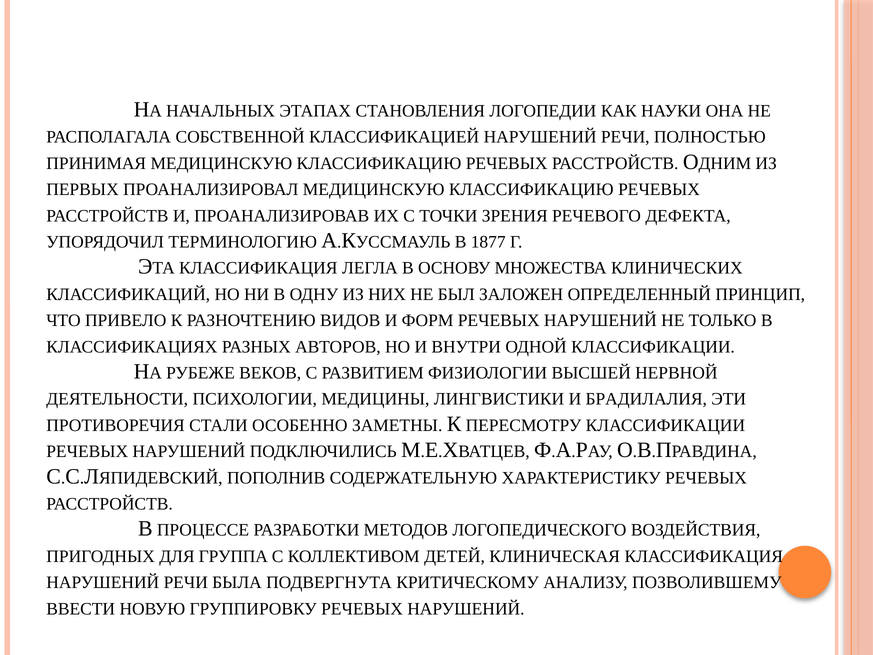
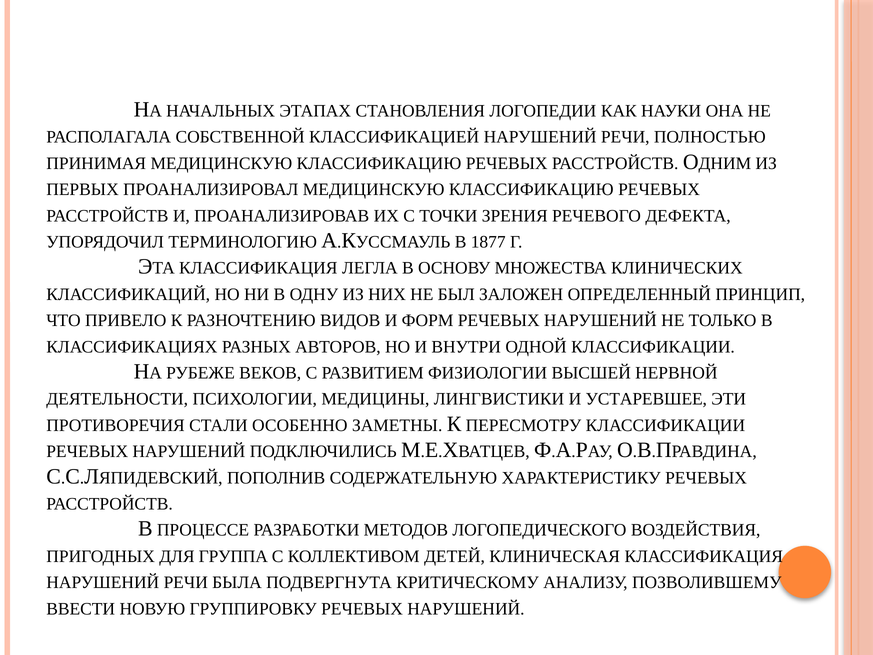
БРАДИЛАЛИЯ: БРАДИЛАЛИЯ -> УСТАРЕВШЕЕ
